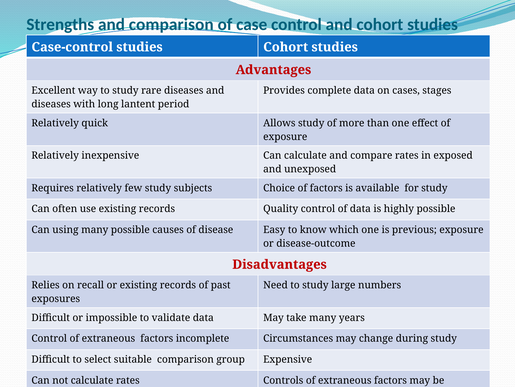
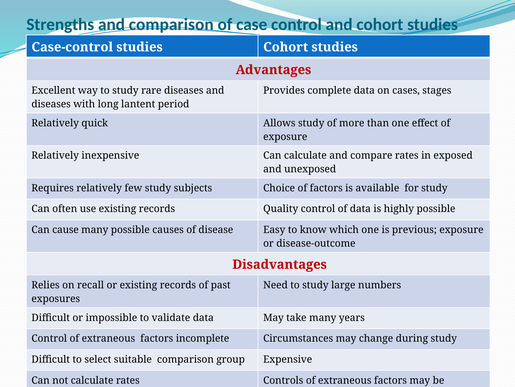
using: using -> cause
